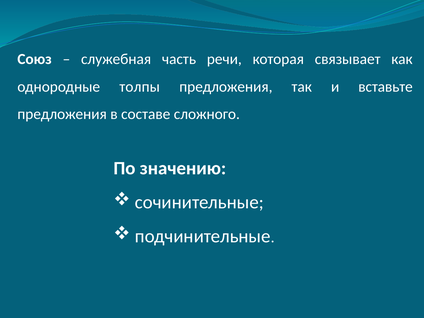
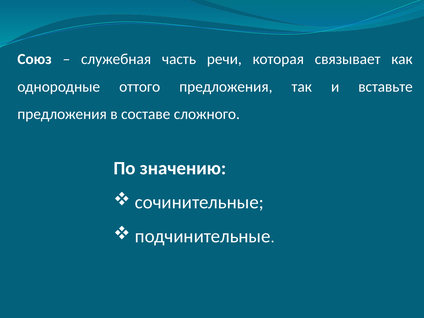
толпы: толпы -> оттого
